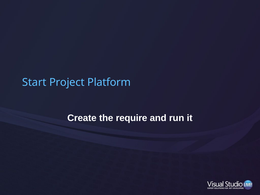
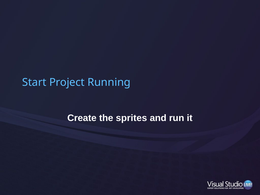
Platform: Platform -> Running
require: require -> sprites
